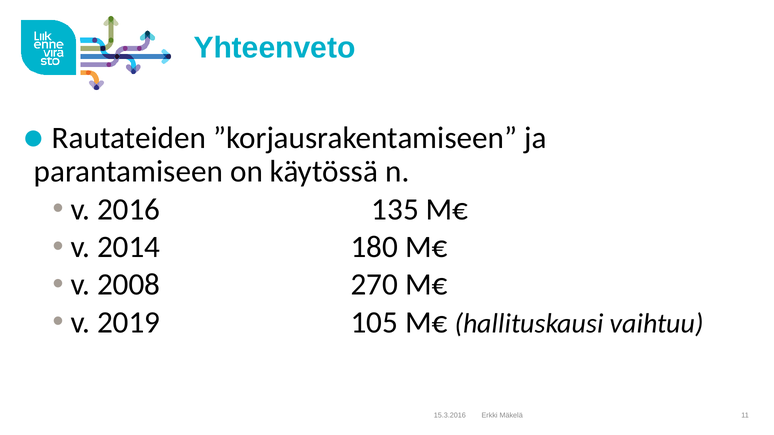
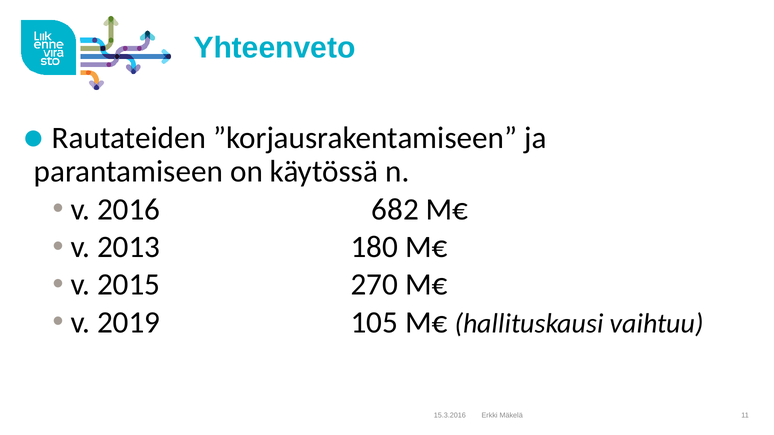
135: 135 -> 682
2014: 2014 -> 2013
2008: 2008 -> 2015
